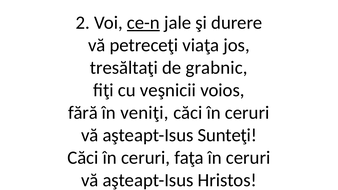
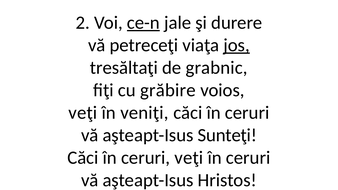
jos underline: none -> present
veşnicii: veşnicii -> grăbire
fără at (83, 113): fără -> veţi
ceruri faţa: faţa -> veţi
